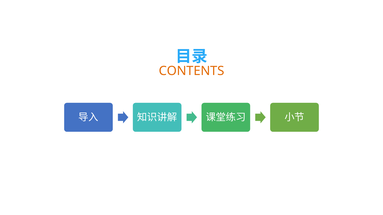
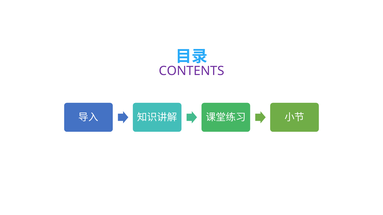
CONTENTS colour: orange -> purple
